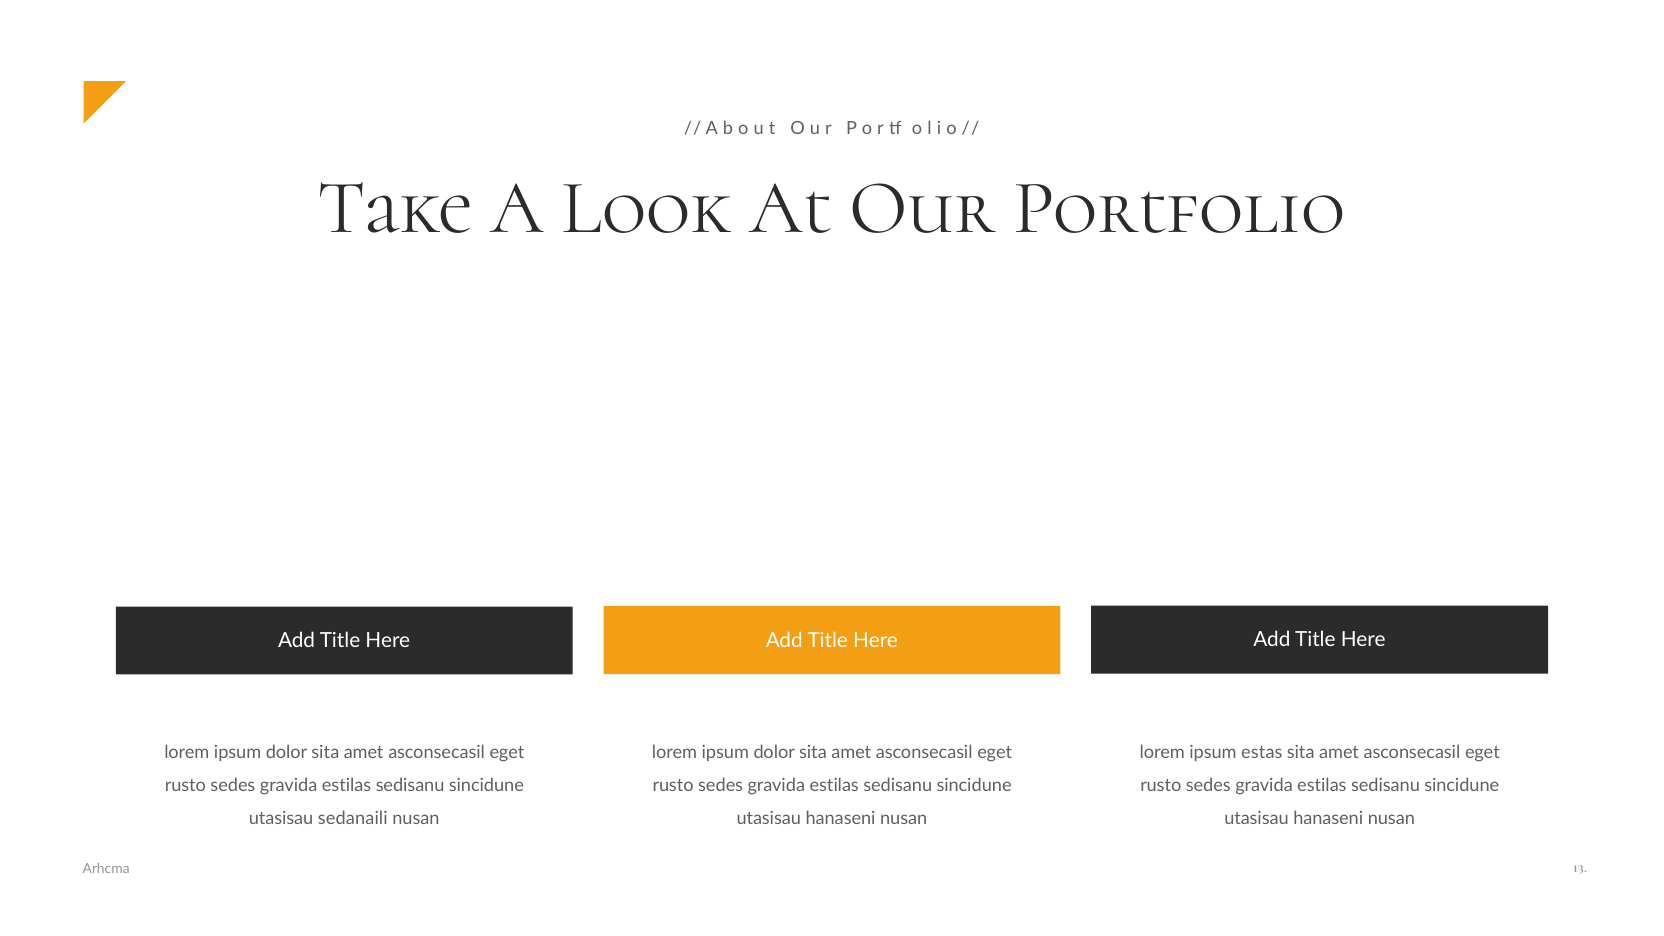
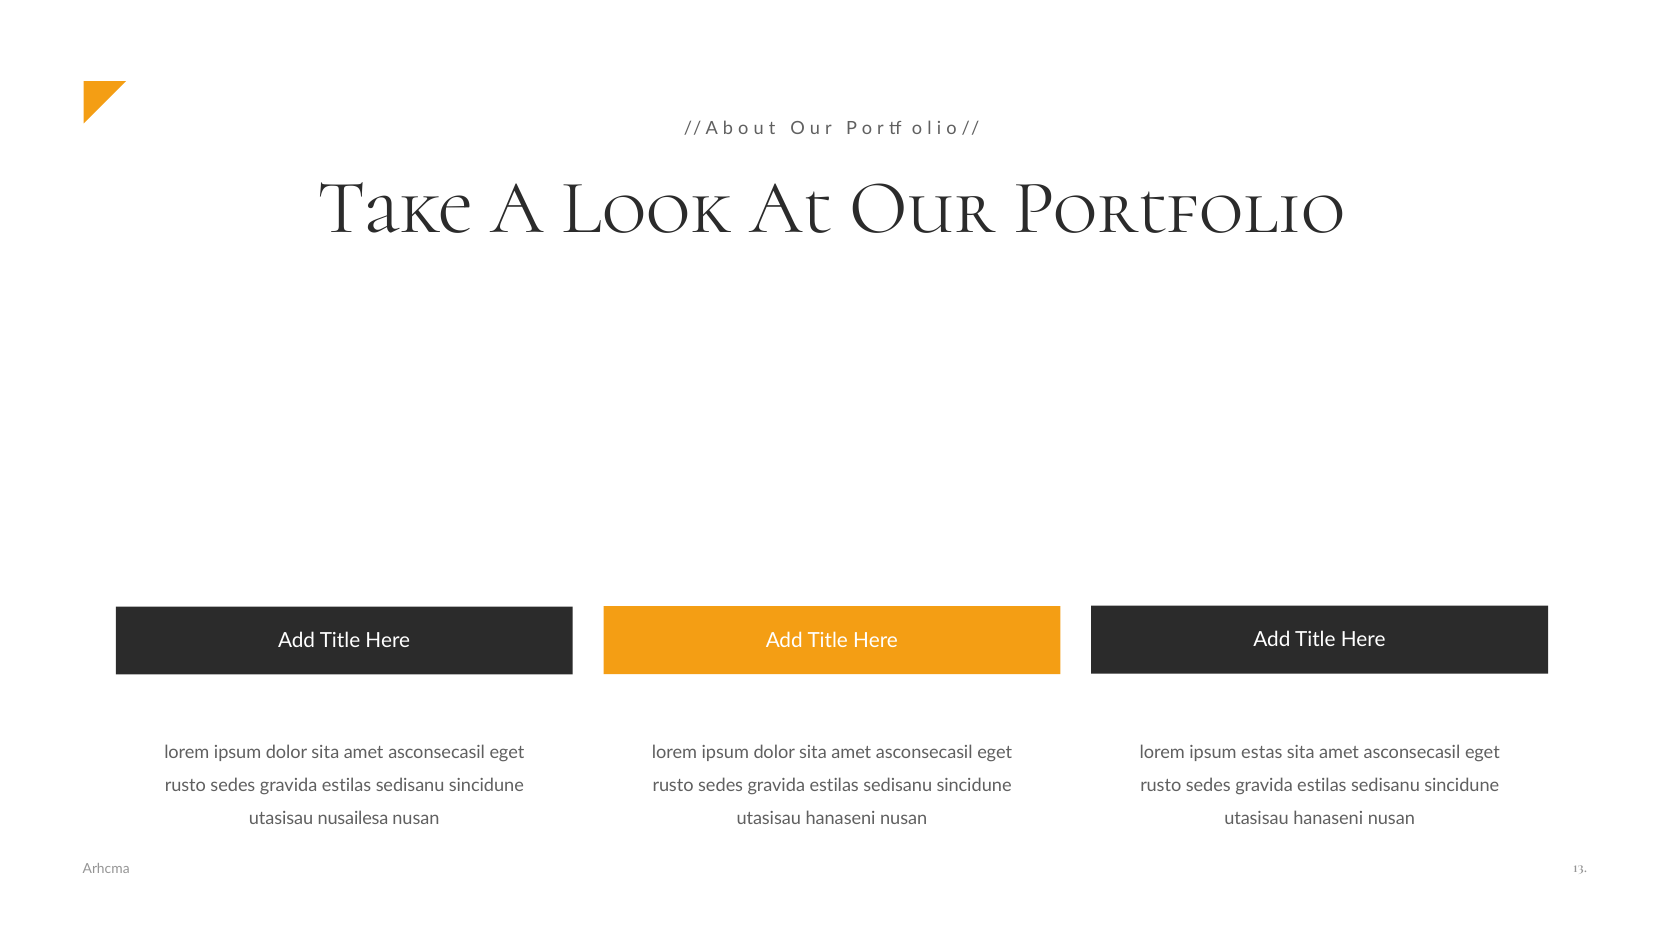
sedanaili: sedanaili -> nusailesa
